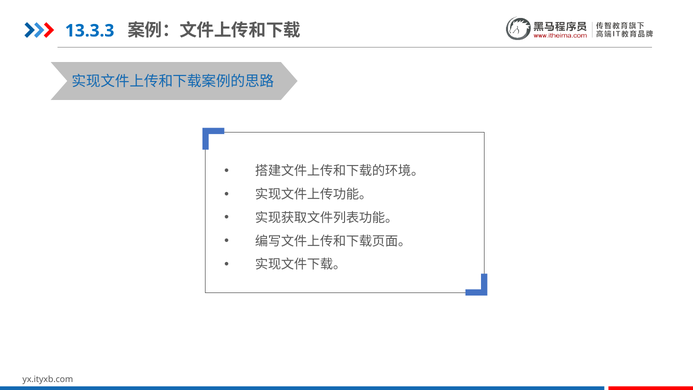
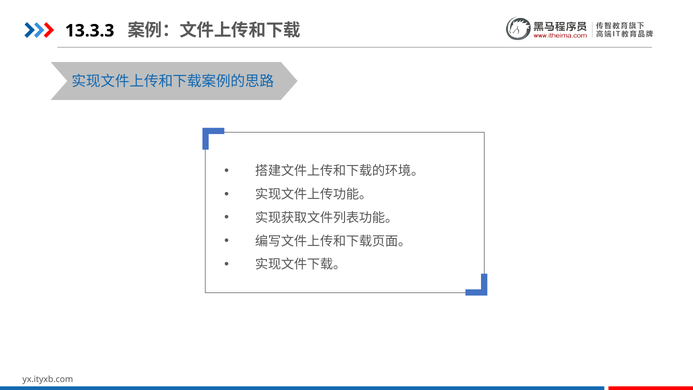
13.3.3 colour: blue -> black
